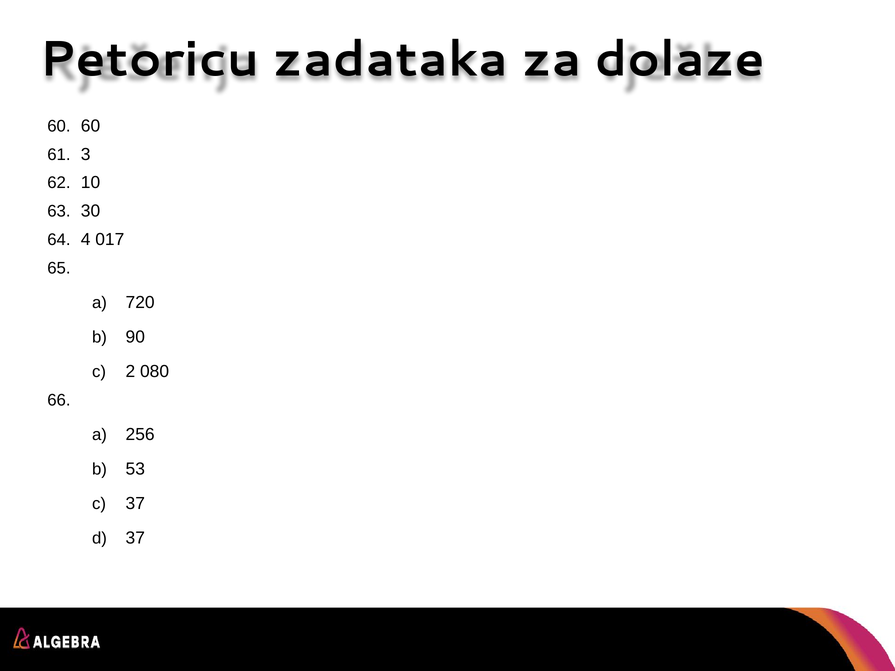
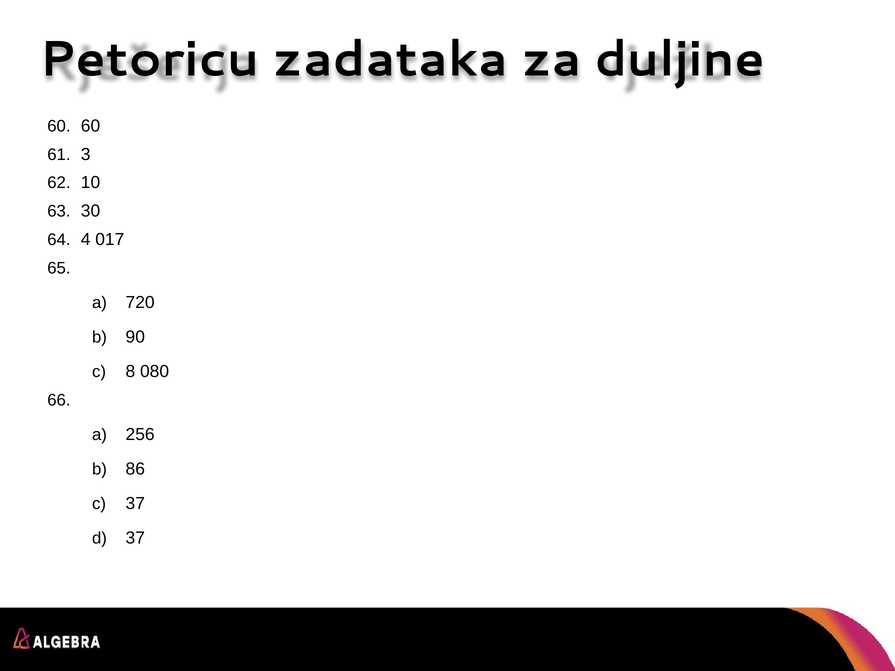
dolaze: dolaze -> duljine
2: 2 -> 8
53: 53 -> 86
